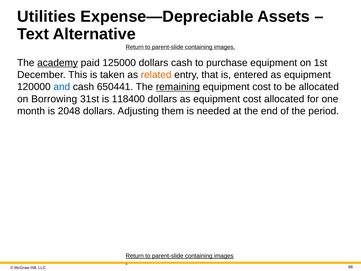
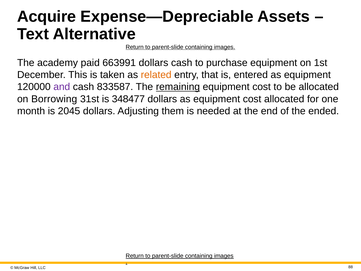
Utilities: Utilities -> Acquire
academy underline: present -> none
125000: 125000 -> 663991
and colour: blue -> purple
650441: 650441 -> 833587
118400: 118400 -> 348477
2048: 2048 -> 2045
period: period -> ended
